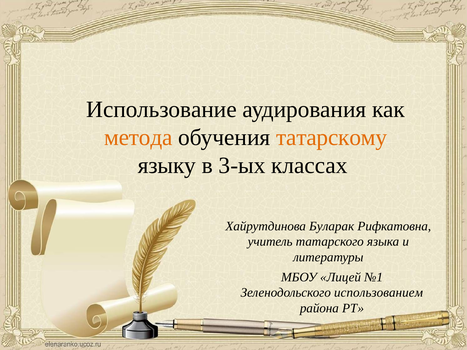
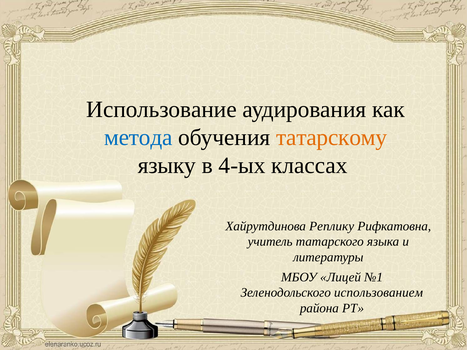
метода colour: orange -> blue
3-ых: 3-ых -> 4-ых
Буларак: Буларак -> Реплику
